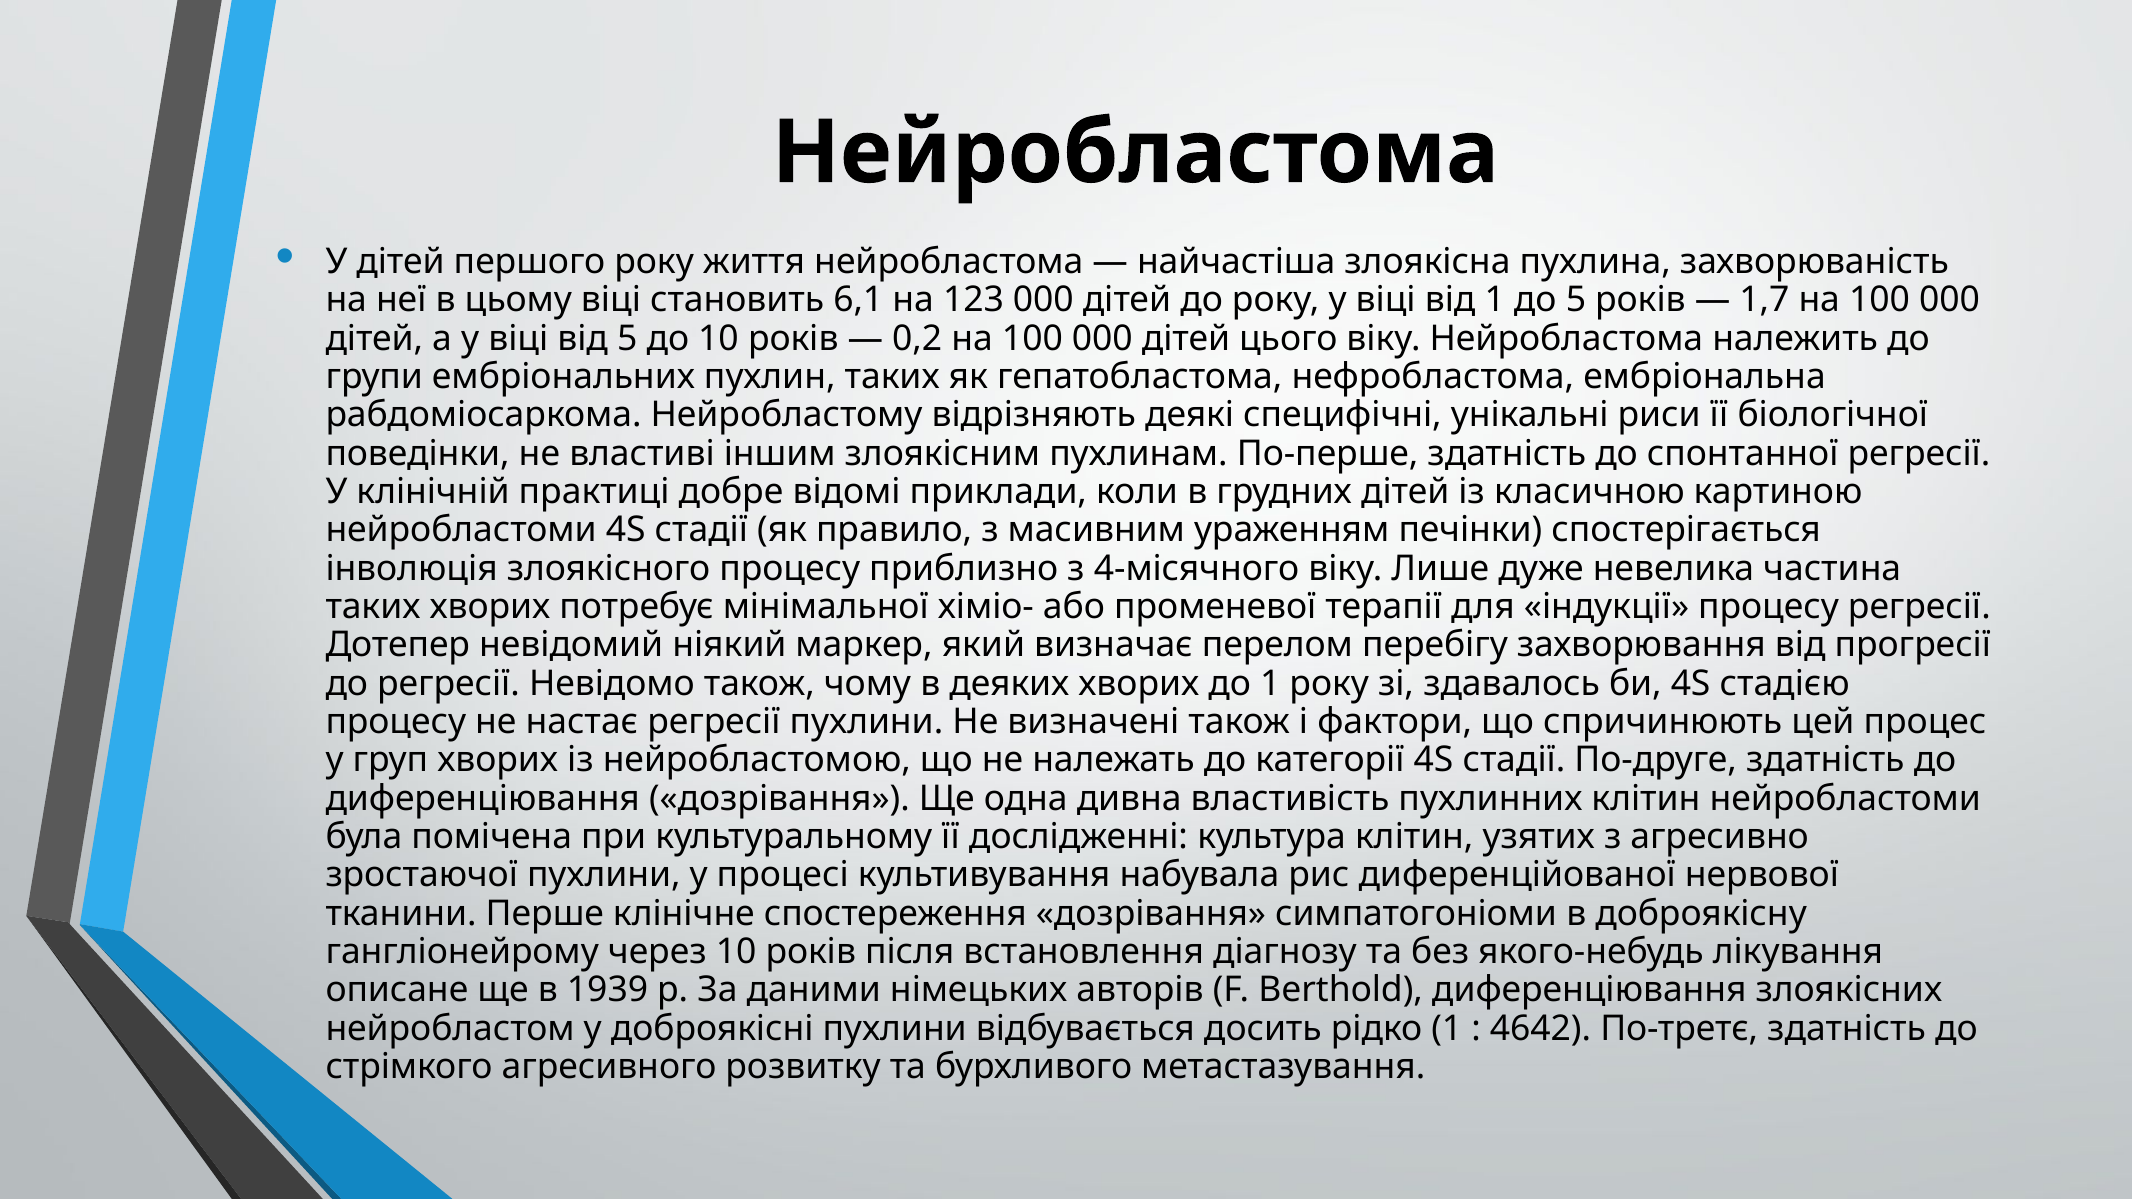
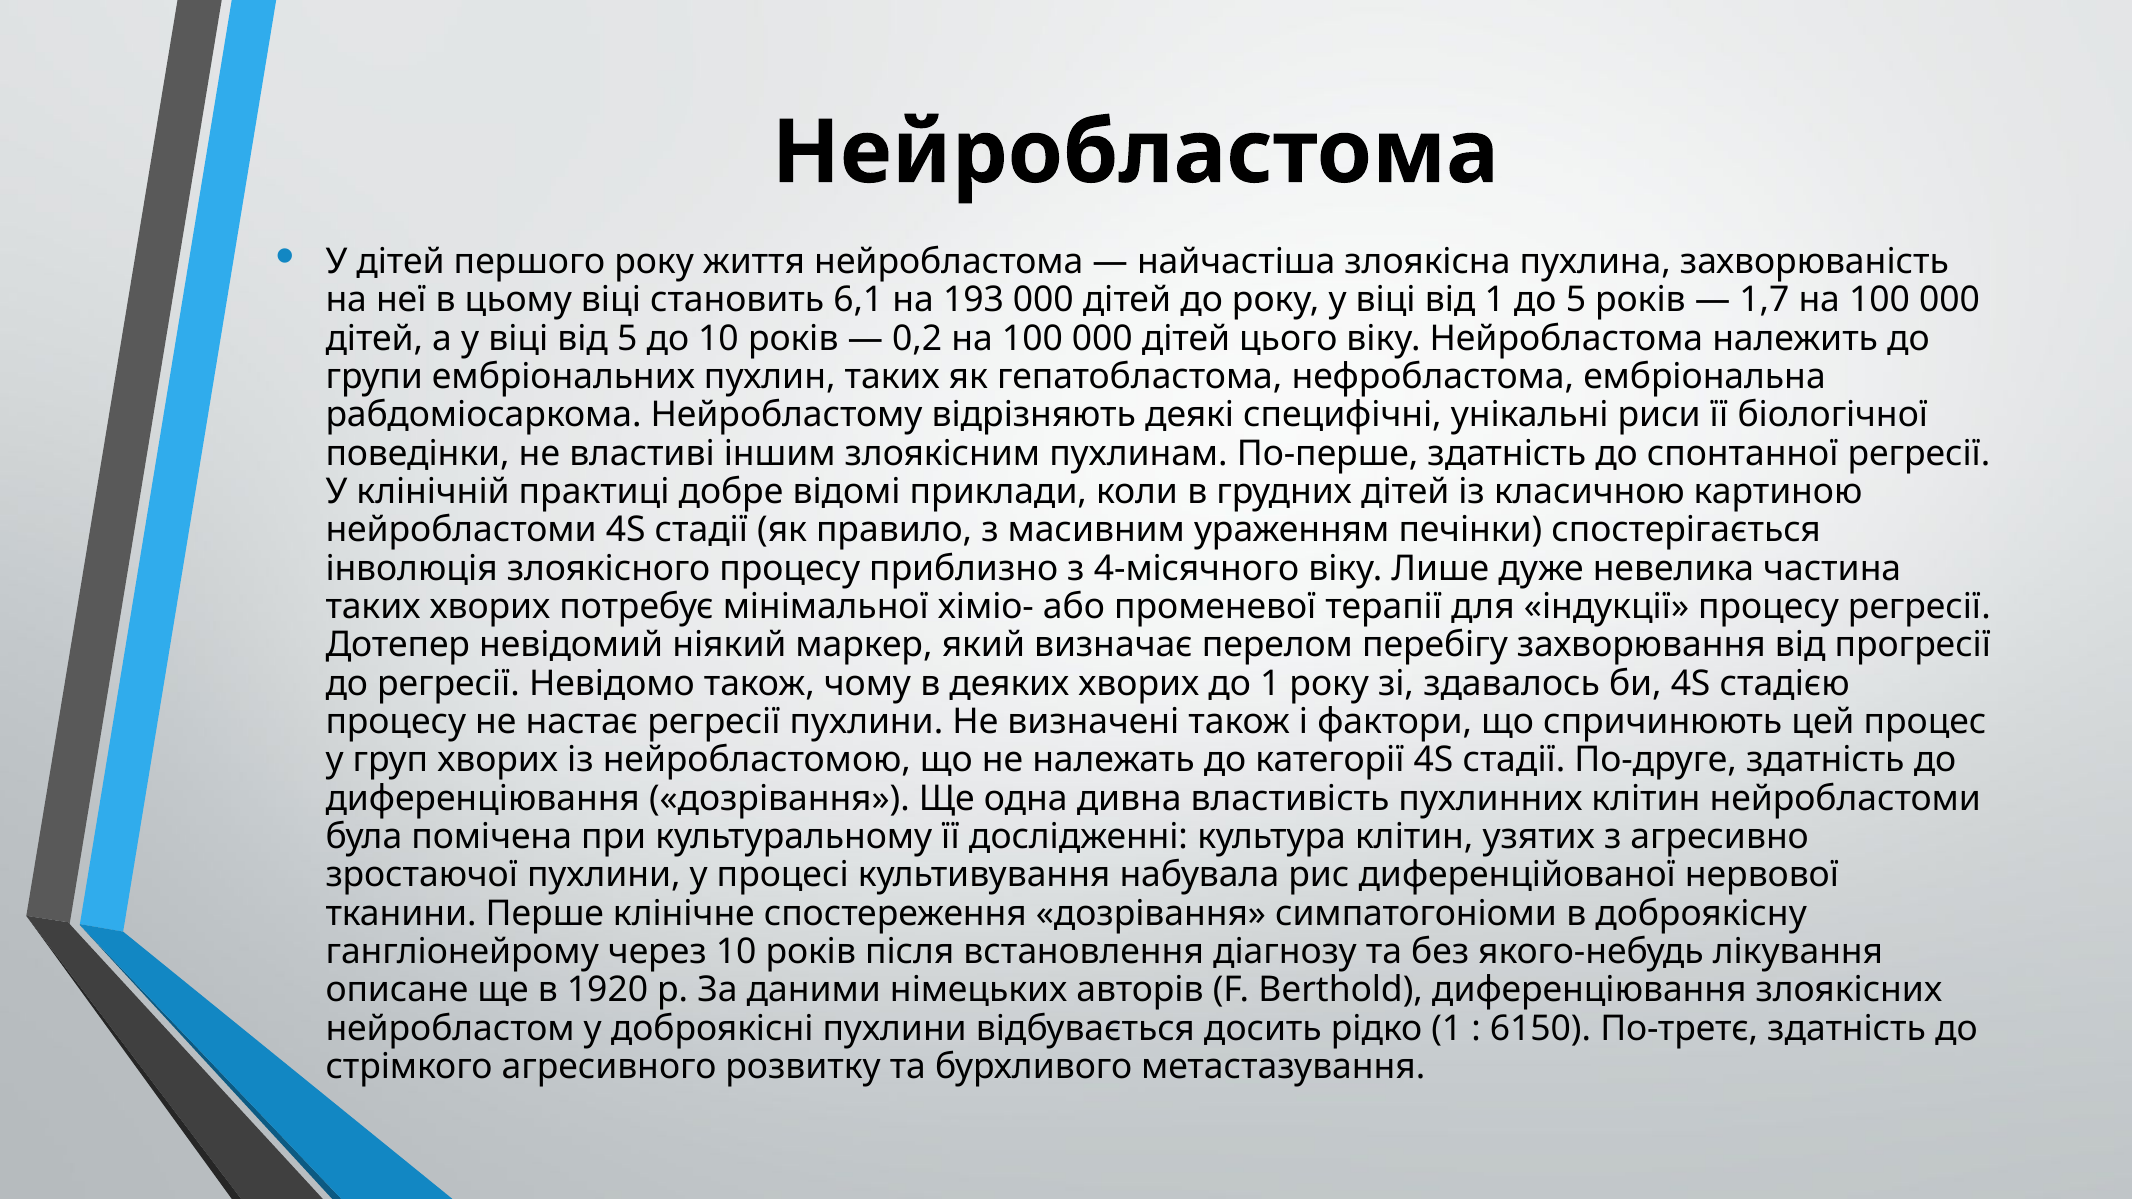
123: 123 -> 193
1939: 1939 -> 1920
4642: 4642 -> 6150
